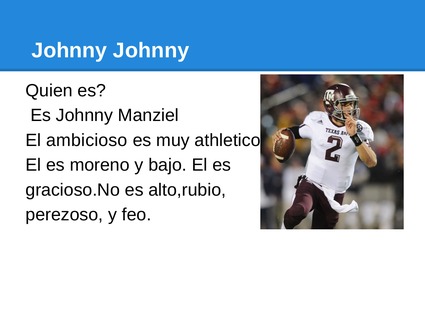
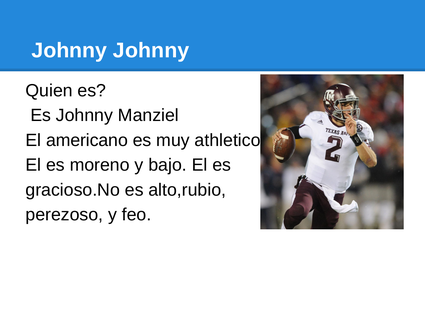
ambicioso: ambicioso -> americano
